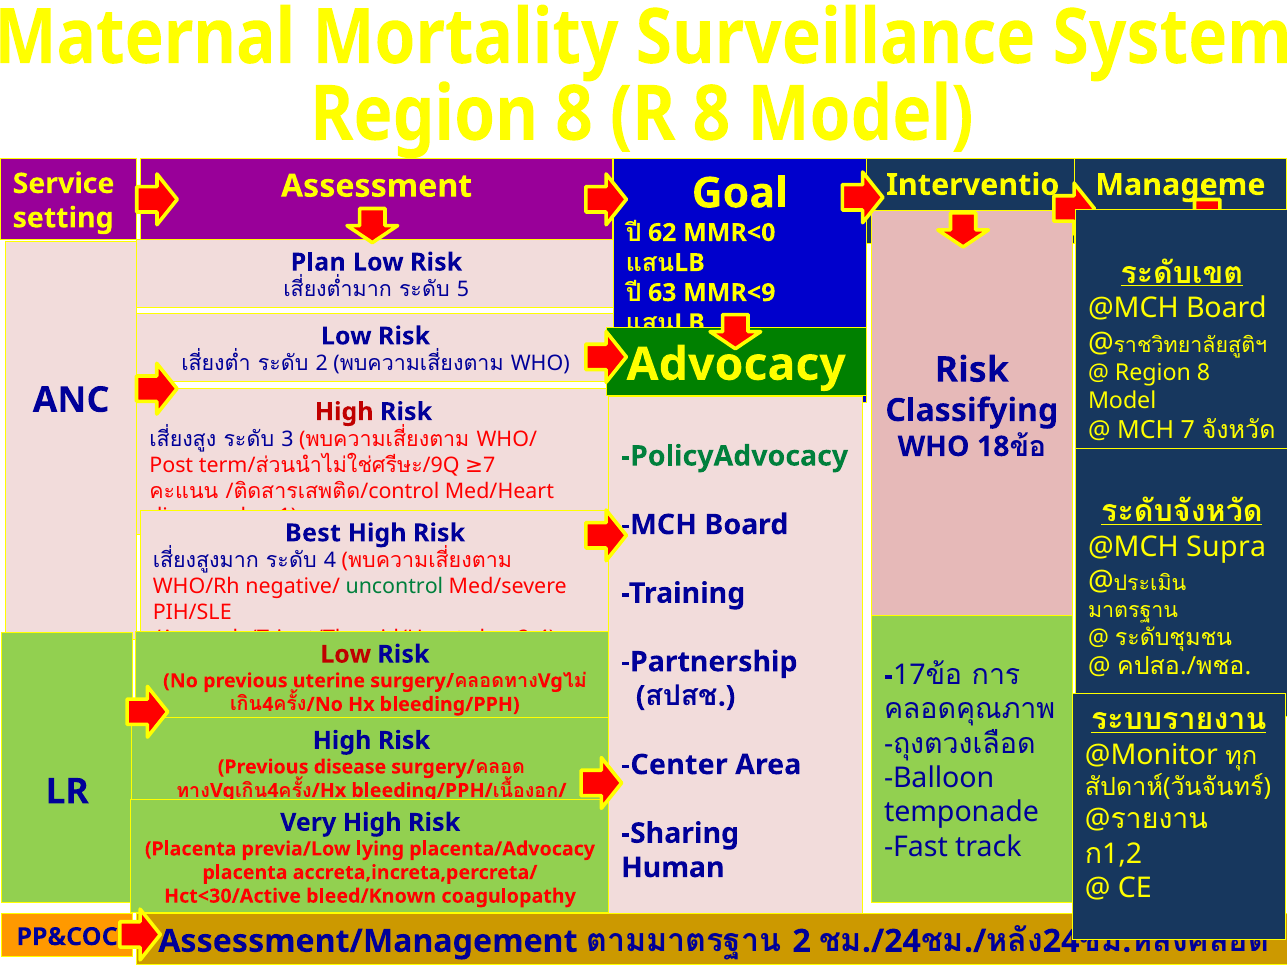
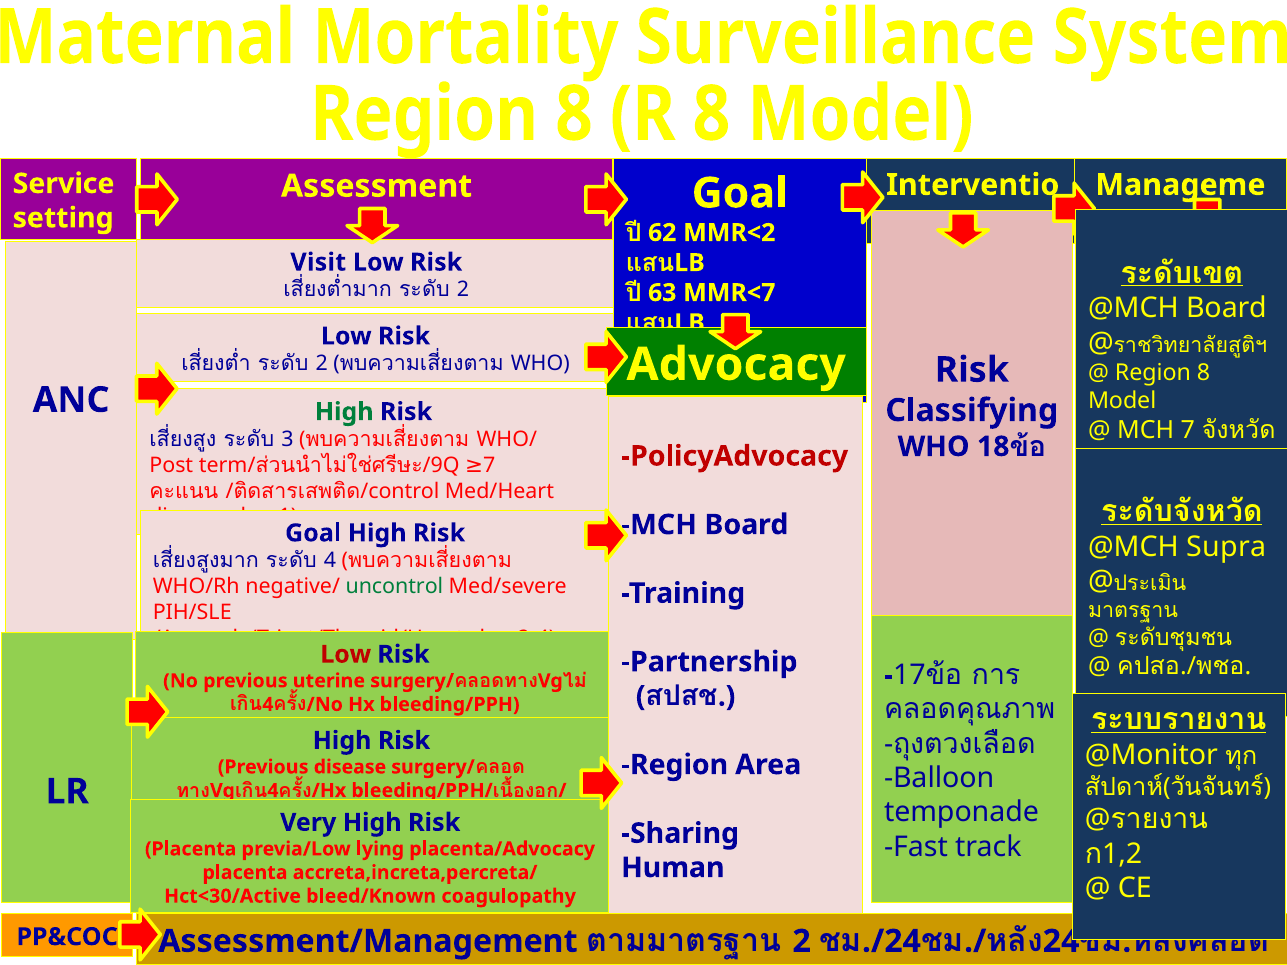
MMR<0: MMR<0 -> MMR<2
Plan: Plan -> Visit
5 at (463, 290): 5 -> 2
MMR<9: MMR<9 -> MMR<7
High at (344, 412) colour: red -> green
PolicyAdvocacy colour: green -> red
Best at (313, 533): Best -> Goal
Center at (674, 765): Center -> Region
